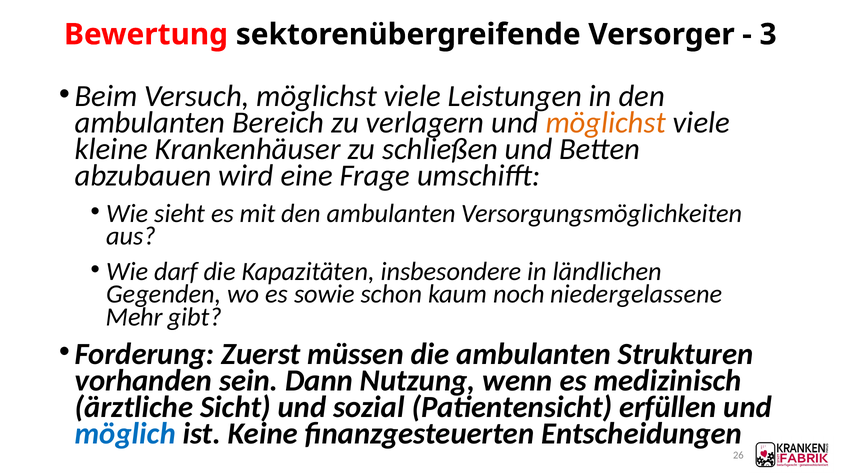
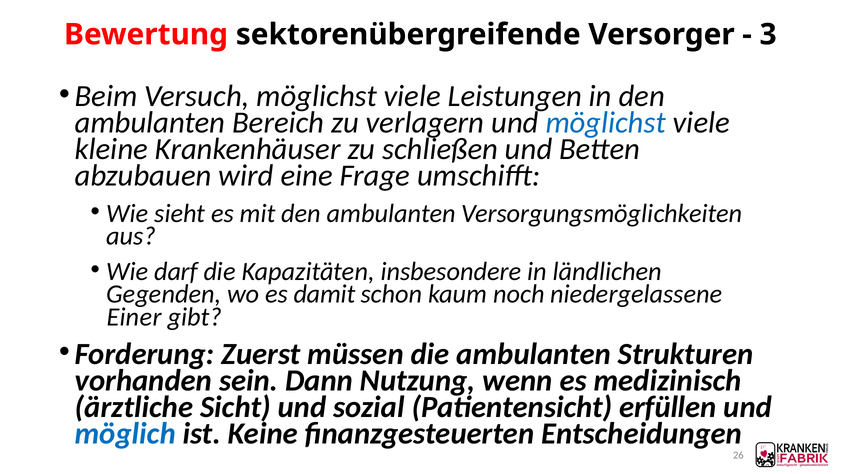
möglichst at (606, 123) colour: orange -> blue
sowie: sowie -> damit
Mehr: Mehr -> Einer
